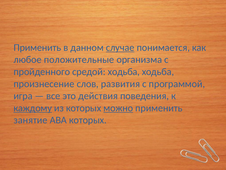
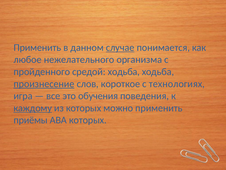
положительные: положительные -> нежелательного
произнесение underline: none -> present
развития: развития -> короткое
программой: программой -> технологиях
действия: действия -> обучения
можно underline: present -> none
занятие: занятие -> приёмы
